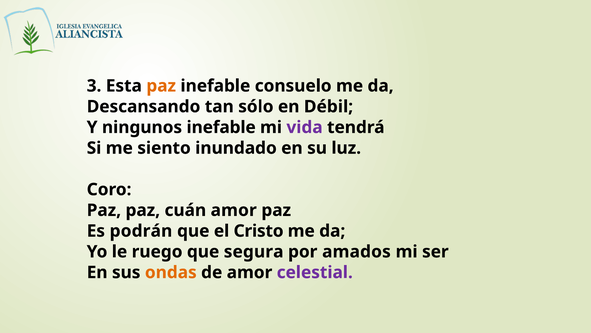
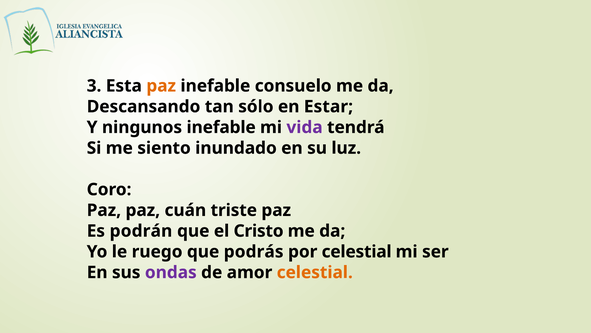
Débil: Débil -> Estar
cuán amor: amor -> triste
segura: segura -> podrás
por amados: amados -> celestial
ondas colour: orange -> purple
celestial at (315, 272) colour: purple -> orange
